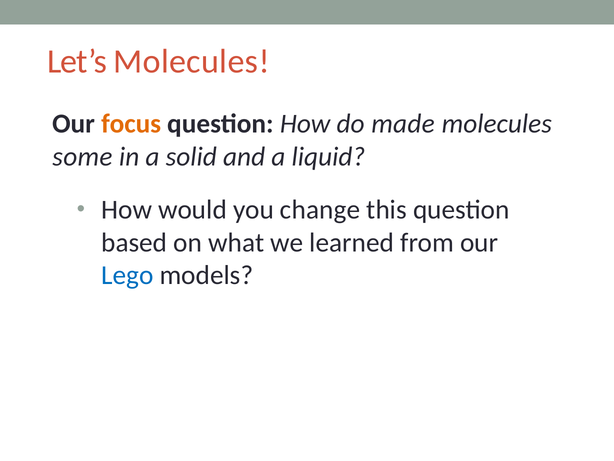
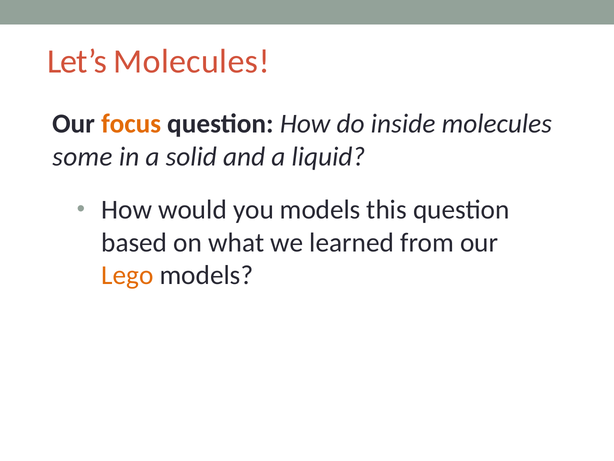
made: made -> inside
you change: change -> models
Lego colour: blue -> orange
